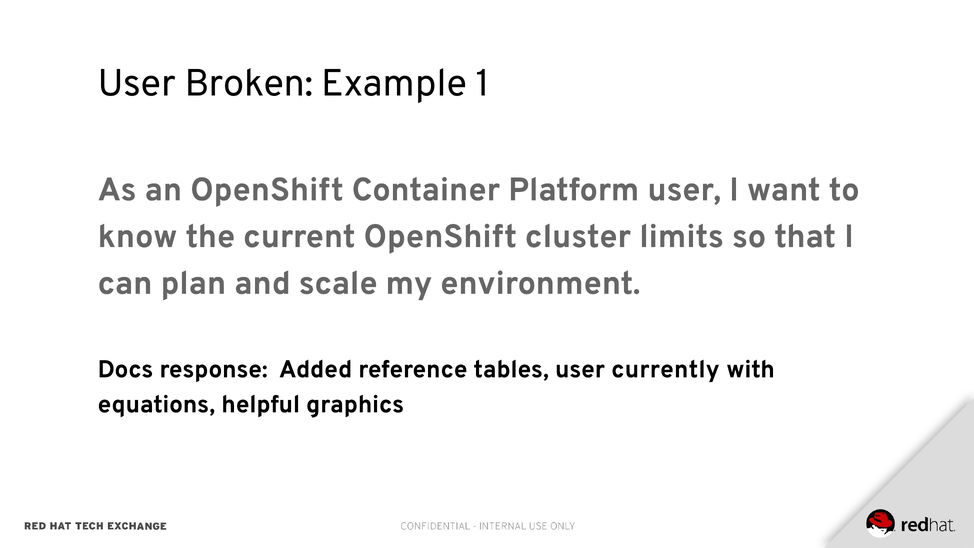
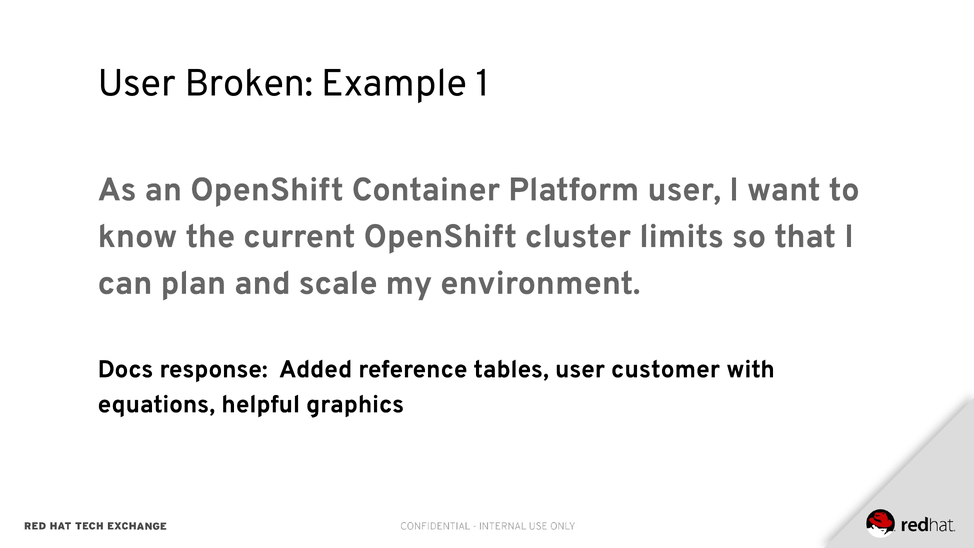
currently: currently -> customer
